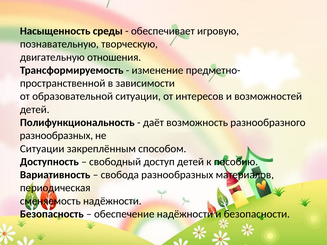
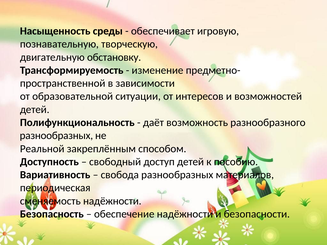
отношения: отношения -> обстановку
Ситуации at (42, 149): Ситуации -> Реальной
